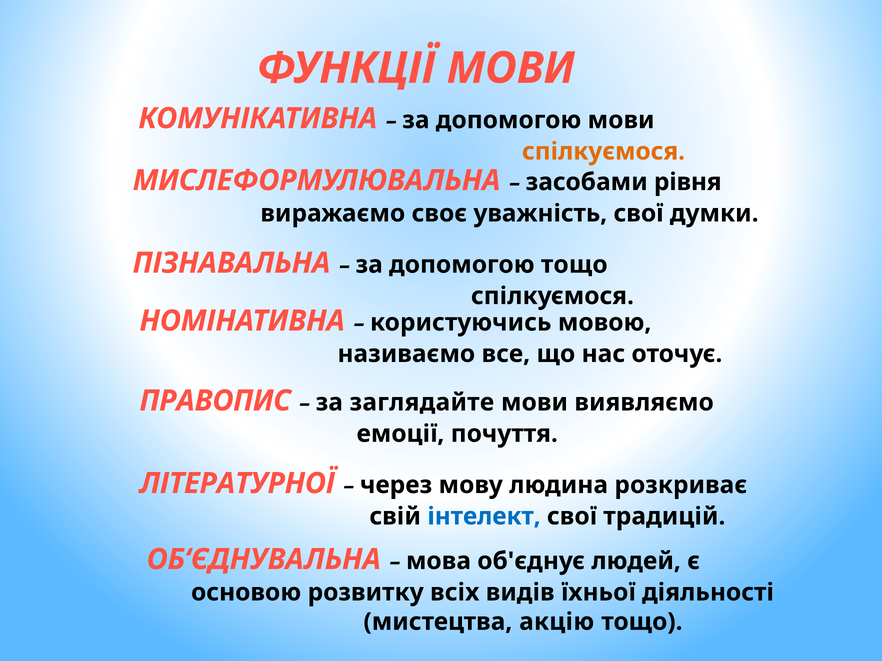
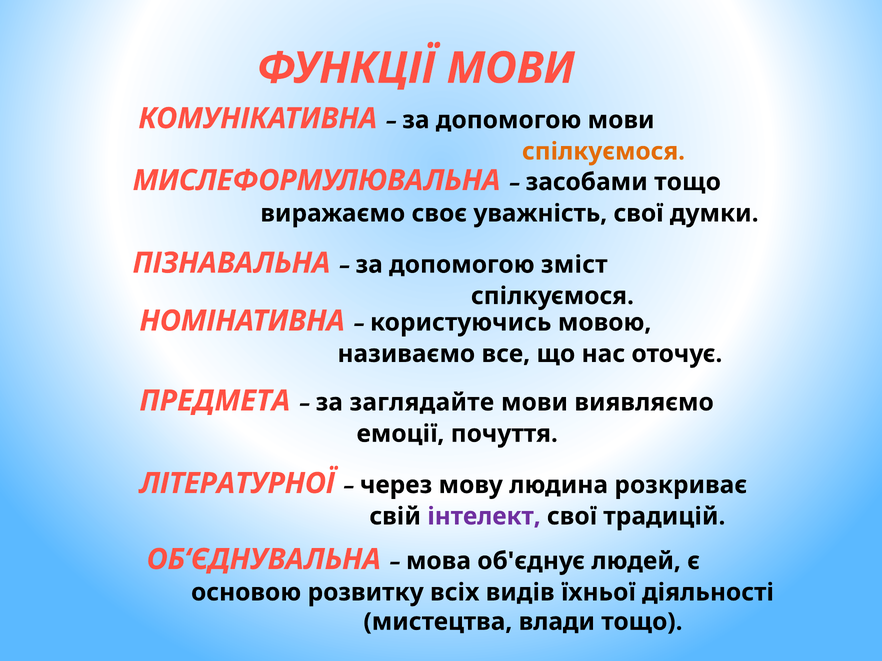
засобами рівня: рівня -> тощо
допомогою тощо: тощо -> зміст
ПРАВОПИС: ПРАВОПИС -> ПРЕДМЕТА
інтелект colour: blue -> purple
акцію: акцію -> влади
